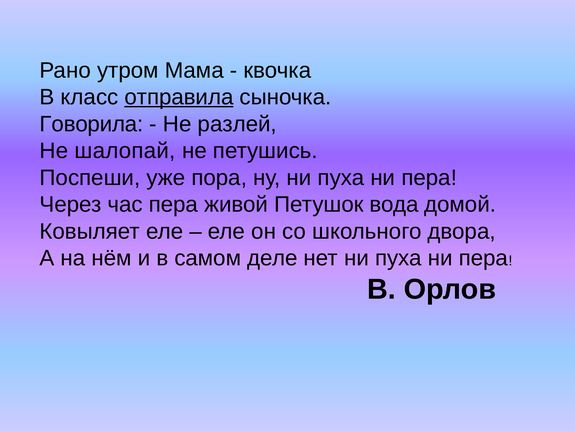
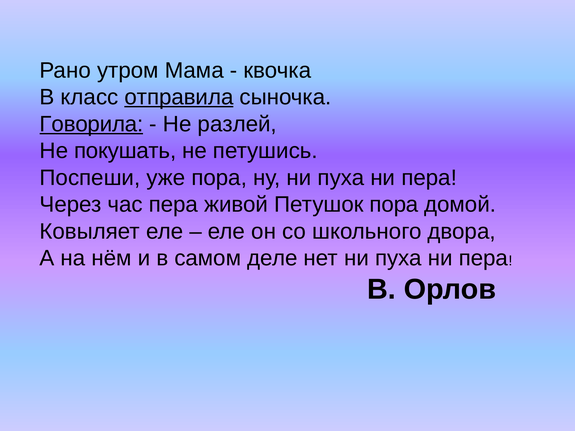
Говорила underline: none -> present
шалопай: шалопай -> покушать
Петушок вода: вода -> пора
